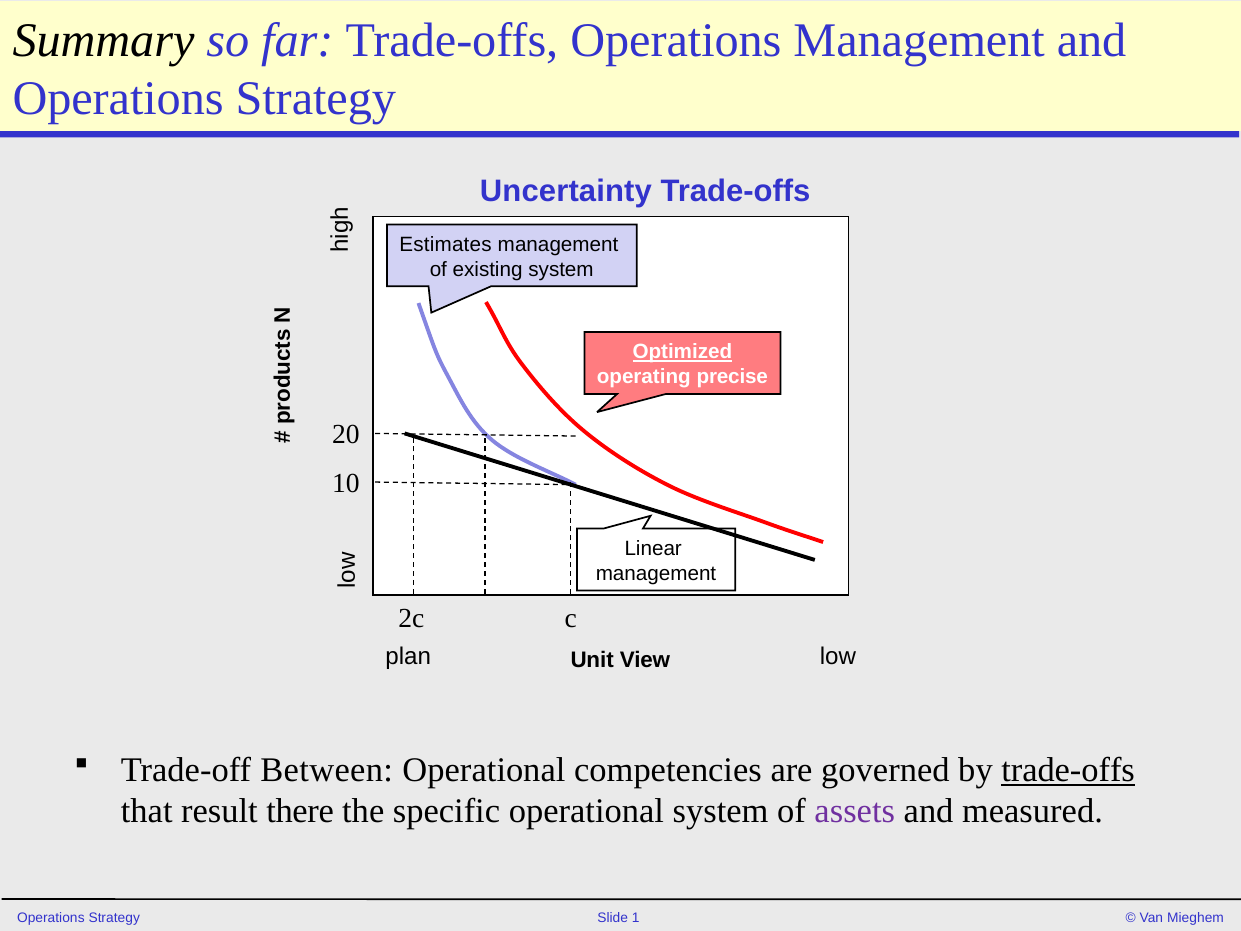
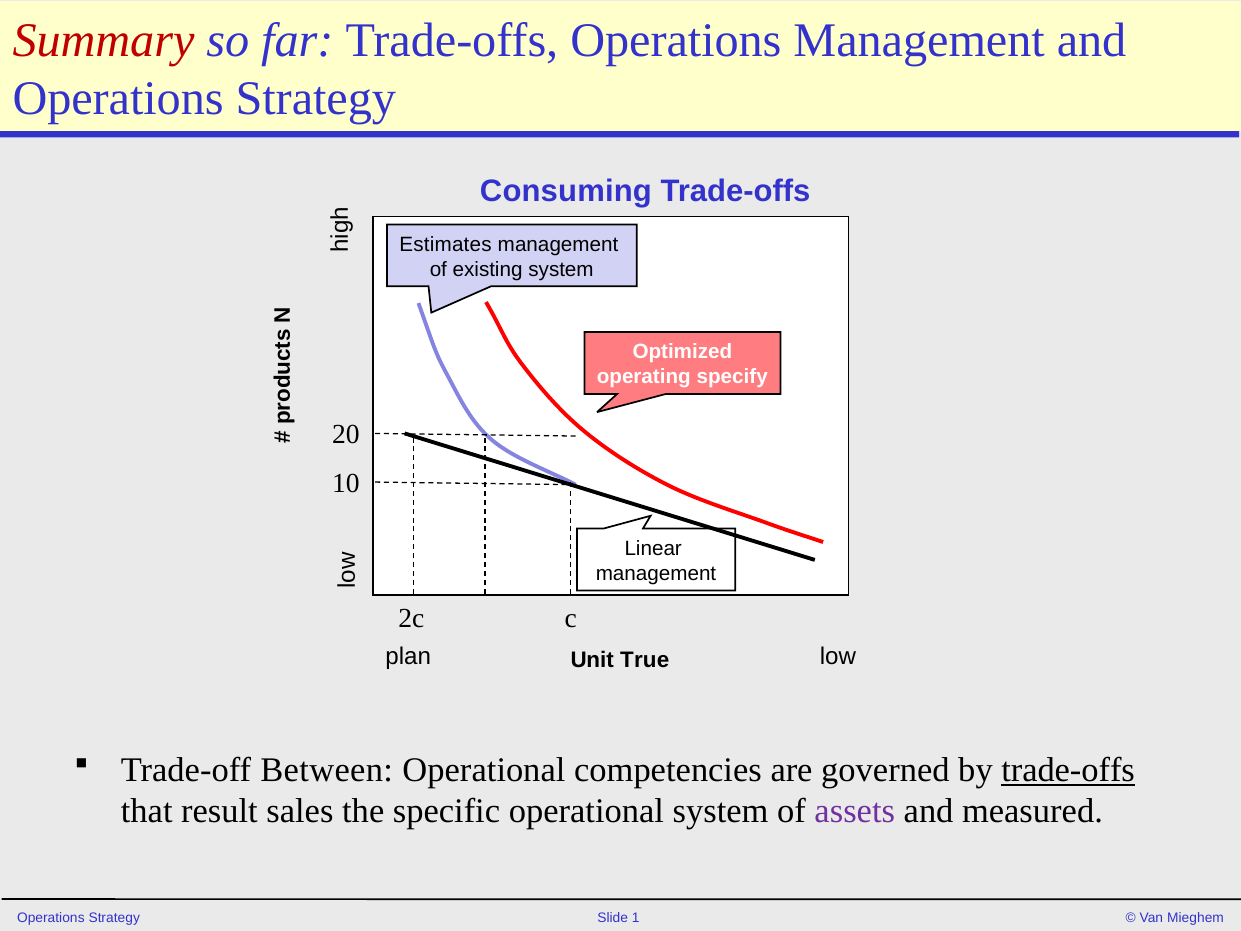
Summary colour: black -> red
Uncertainty: Uncertainty -> Consuming
Optimized underline: present -> none
precise: precise -> specify
View: View -> True
there: there -> sales
